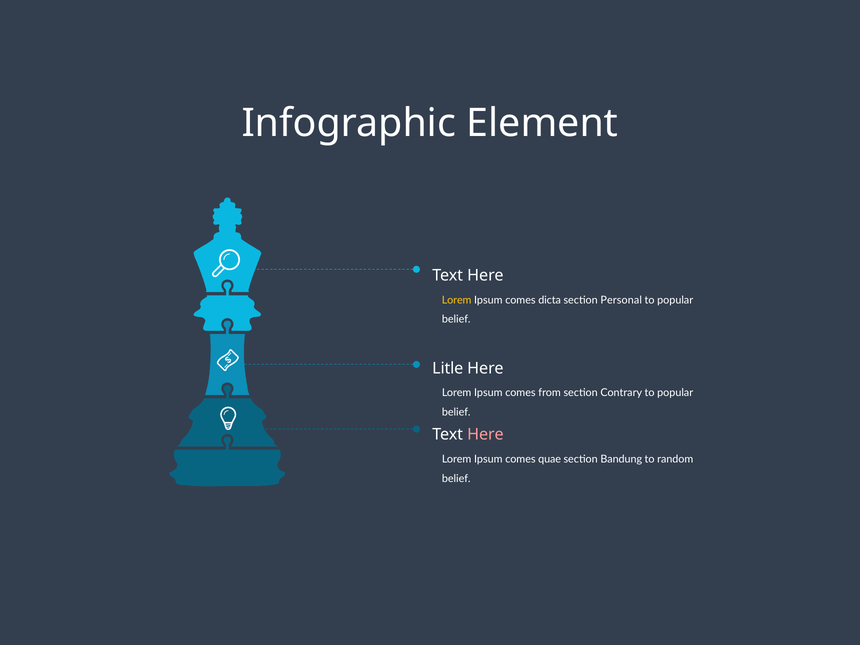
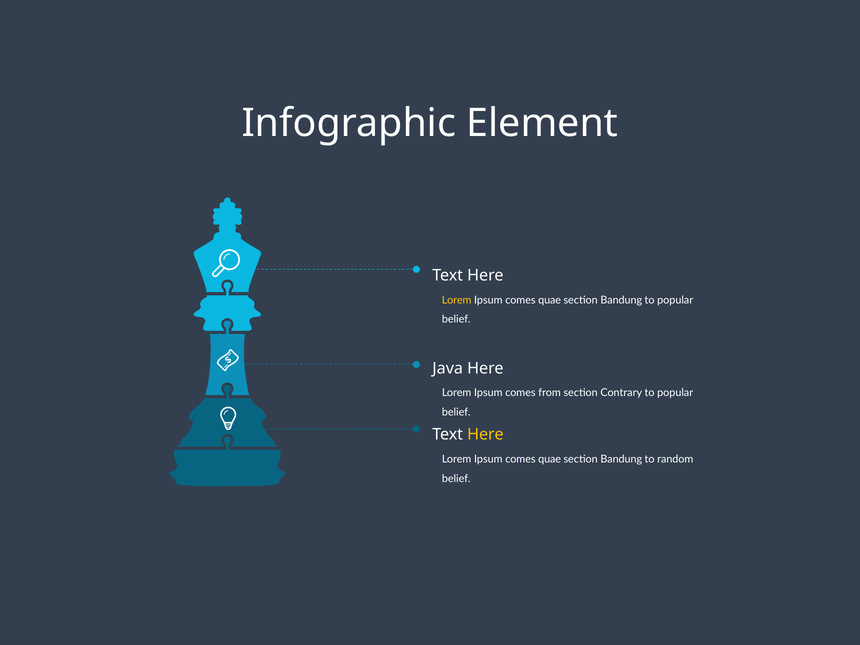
dicta at (550, 300): dicta -> quae
Personal at (621, 300): Personal -> Bandung
Litle: Litle -> Java
Here at (485, 434) colour: pink -> yellow
